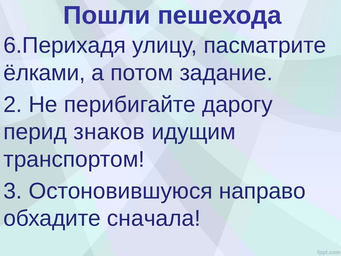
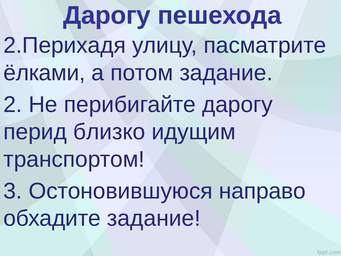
Пошли at (107, 16): Пошли -> Дарогу
6.Перихадя: 6.Перихадя -> 2.Перихадя
знаков: знаков -> близко
обхадите сначала: сначала -> задание
